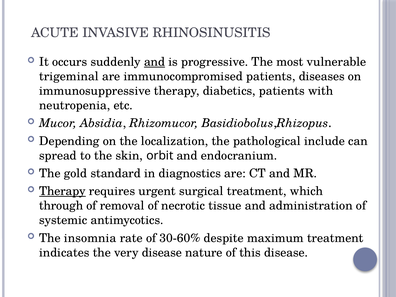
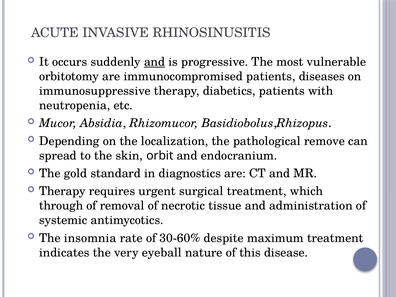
trigeminal: trigeminal -> orbitotomy
include: include -> remove
Therapy at (62, 191) underline: present -> none
very disease: disease -> eyeball
